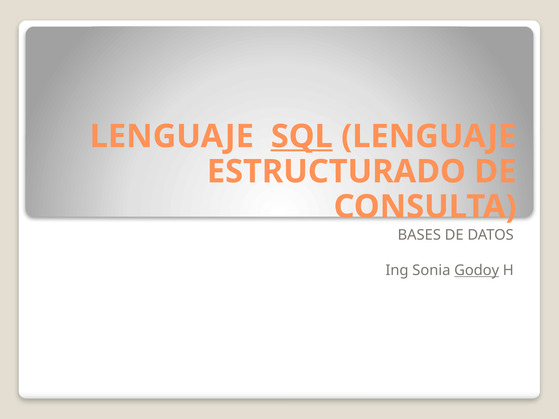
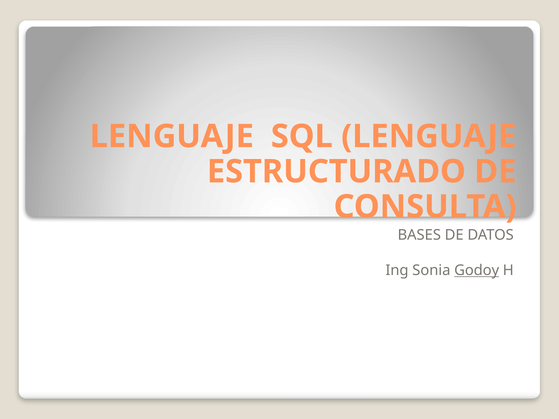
SQL underline: present -> none
